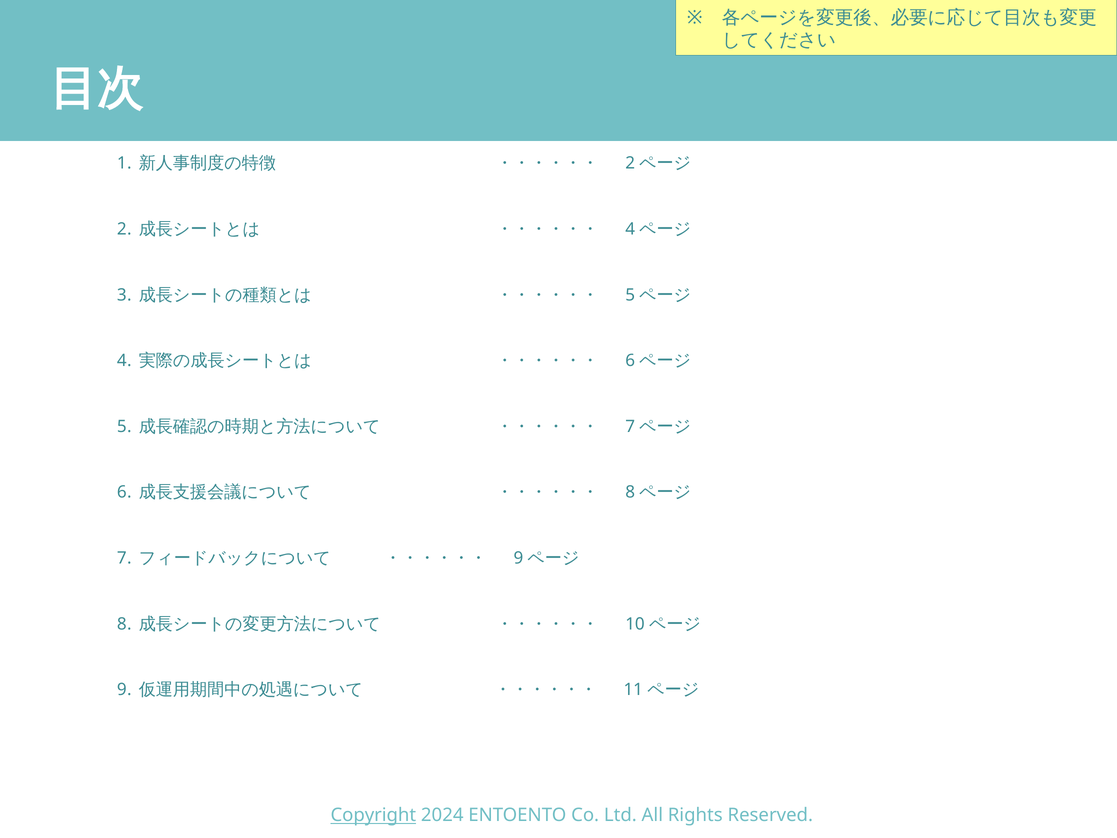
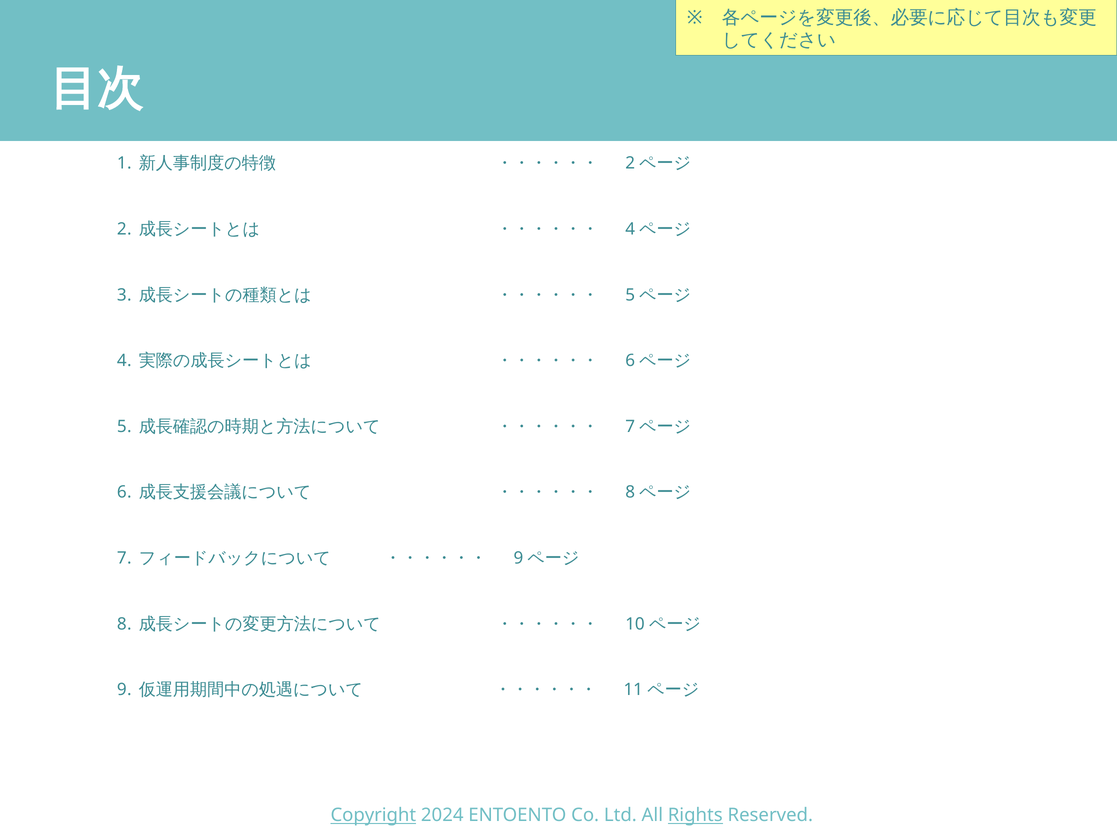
Rights underline: none -> present
